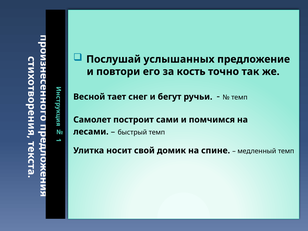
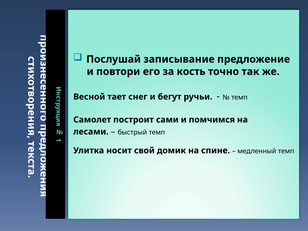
услышанных: услышанных -> записывание
